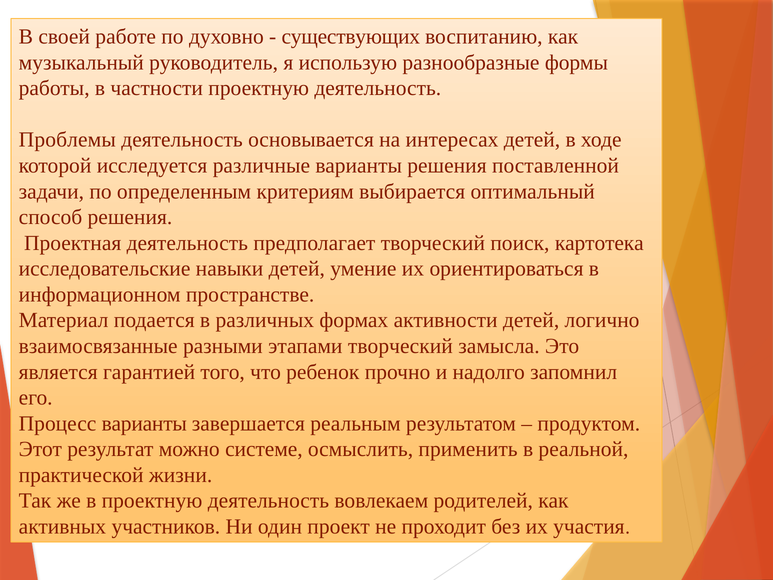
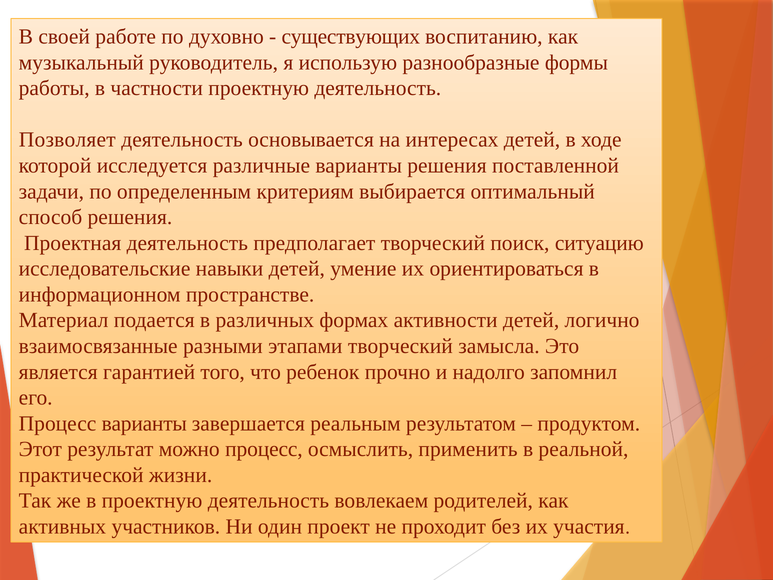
Проблемы: Проблемы -> Позволяет
картотека: картотека -> ситуацию
можно системе: системе -> процесс
